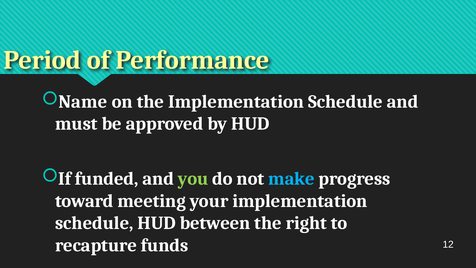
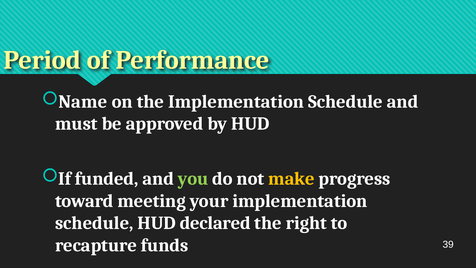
make colour: light blue -> yellow
between: between -> declared
12: 12 -> 39
